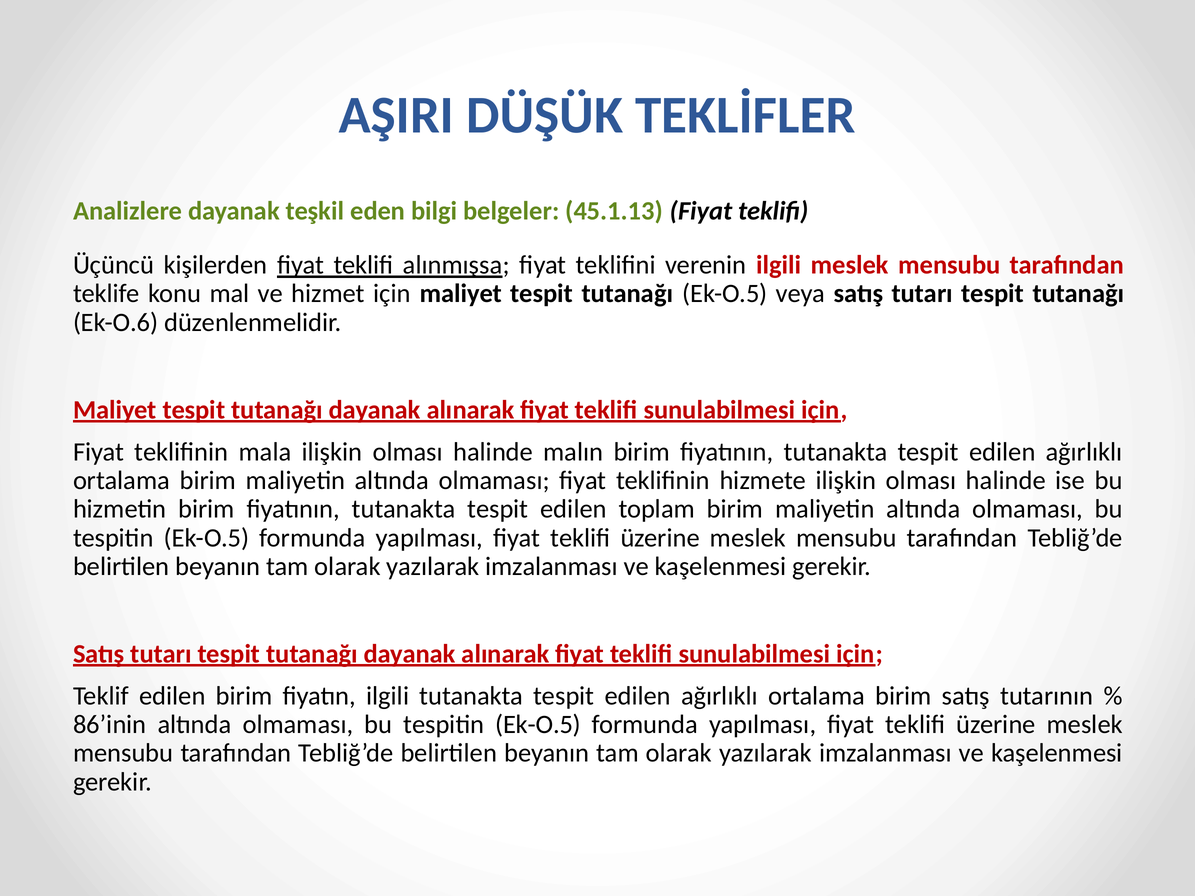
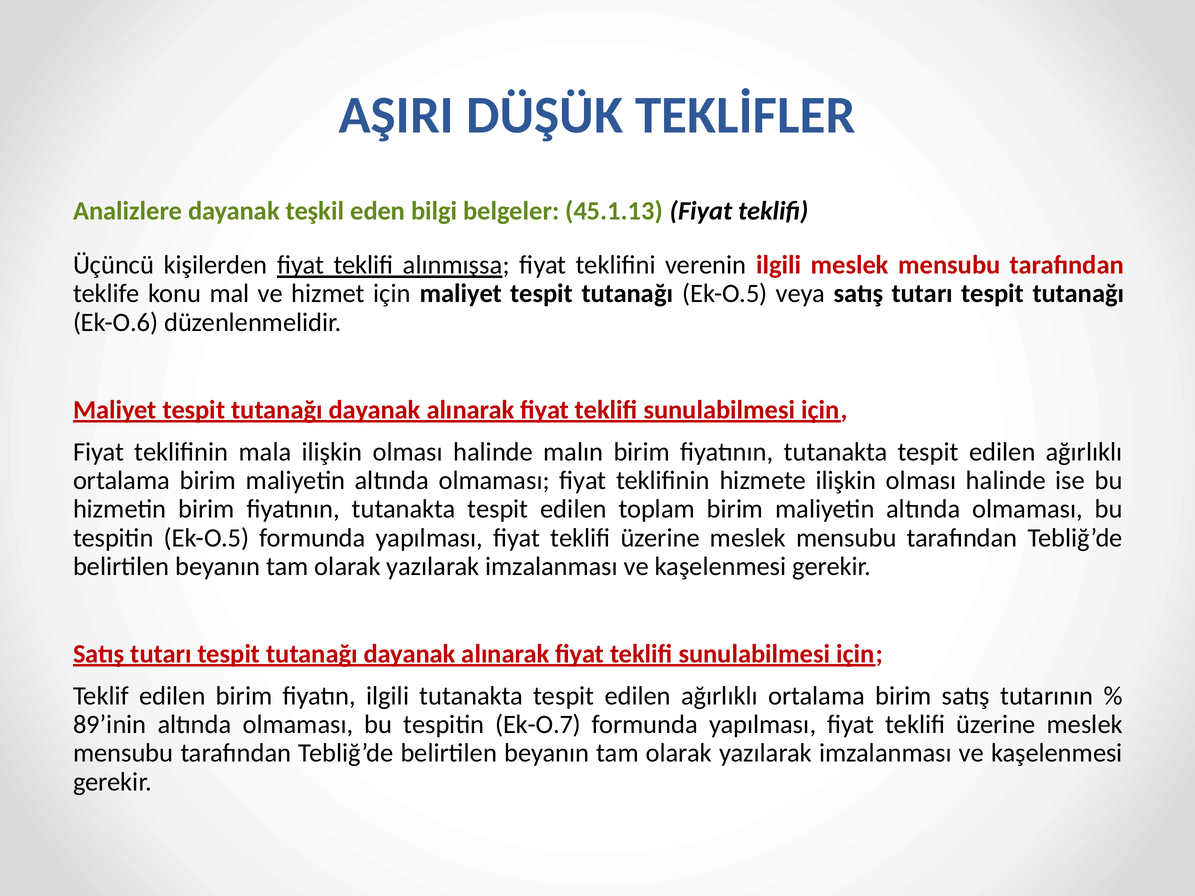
86’inin: 86’inin -> 89’inin
Ek-O.5 at (538, 725): Ek-O.5 -> Ek-O.7
